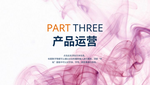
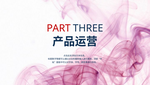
PART colour: orange -> red
